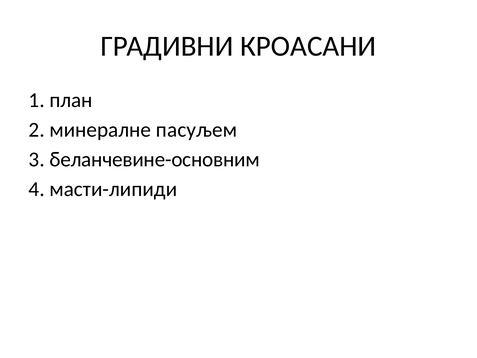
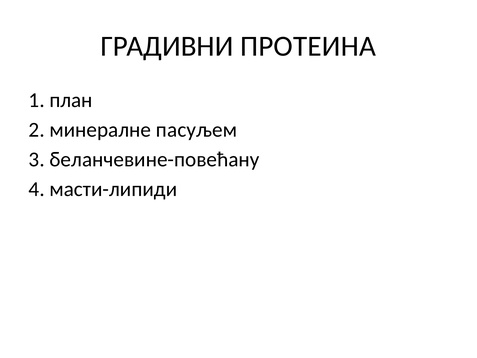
КРОАСАНИ: КРОАСАНИ -> ПРОТЕИНА
беланчевине-основним: беланчевине-основним -> беланчевине-повећану
